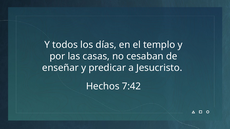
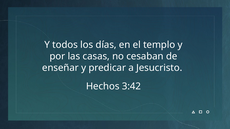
7:42: 7:42 -> 3:42
